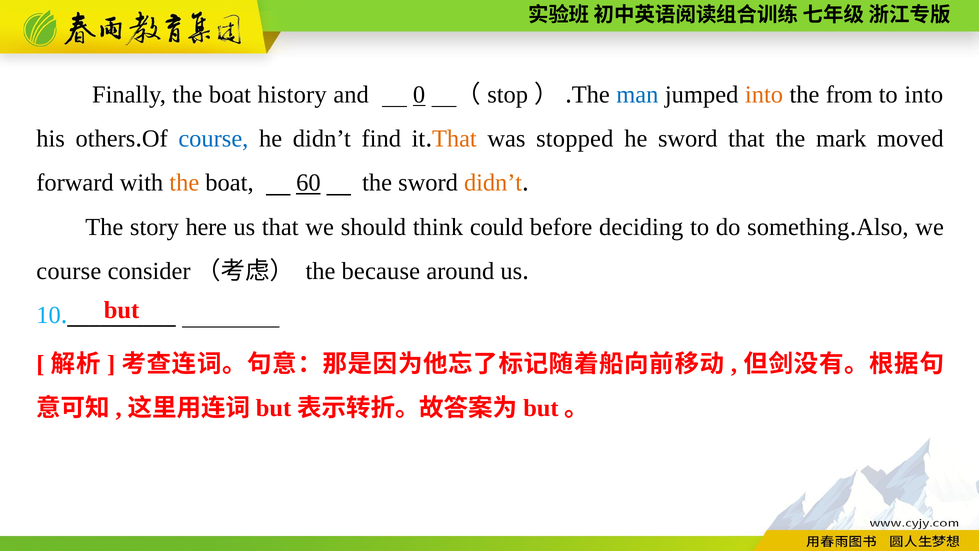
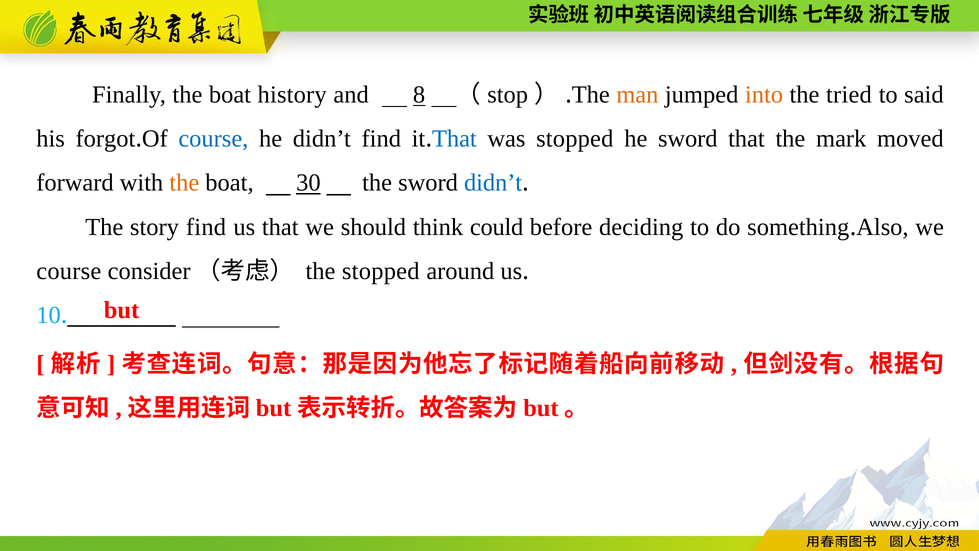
0: 0 -> 8
man colour: blue -> orange
from: from -> tried
to into: into -> said
others: others -> forgot
That at (454, 139) colour: orange -> blue
60: 60 -> 30
didn’t at (493, 183) colour: orange -> blue
story here: here -> find
the because: because -> stopped
